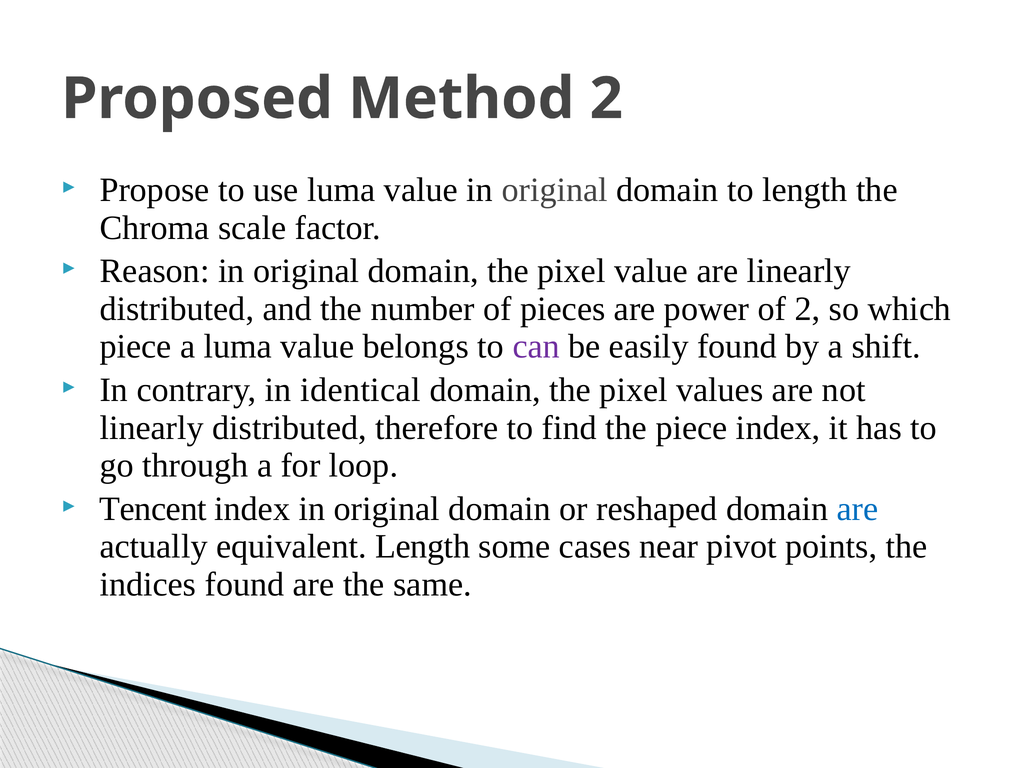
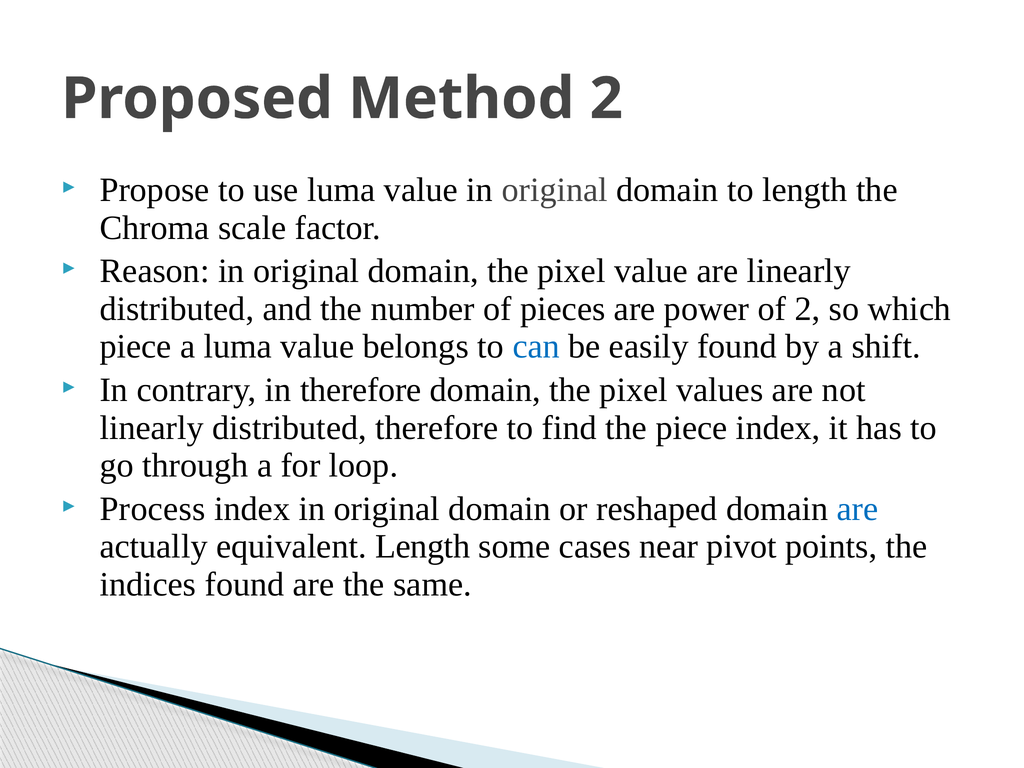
can colour: purple -> blue
in identical: identical -> therefore
Tencent: Tencent -> Process
